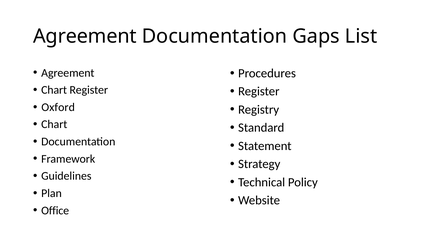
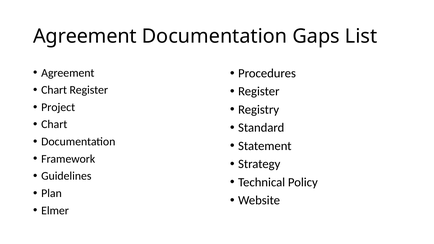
Oxford: Oxford -> Project
Office: Office -> Elmer
